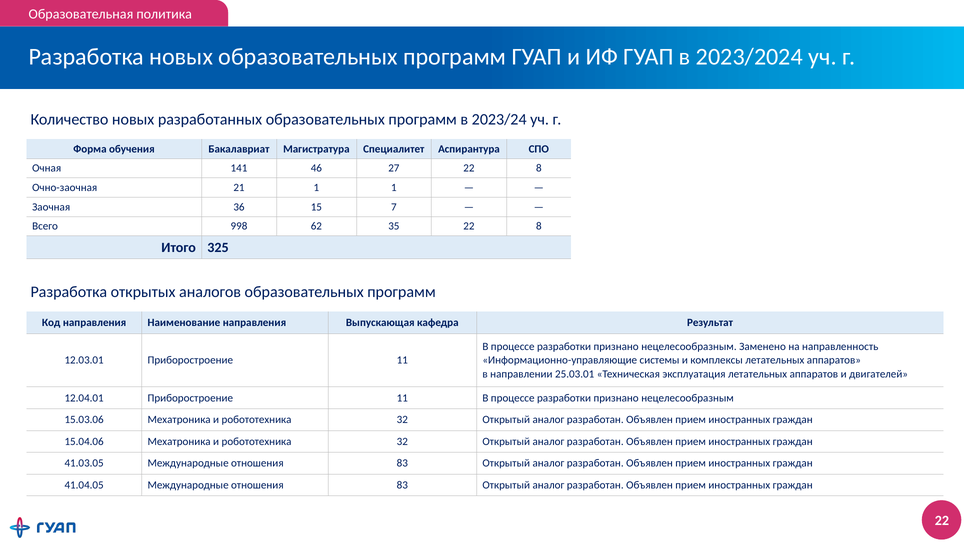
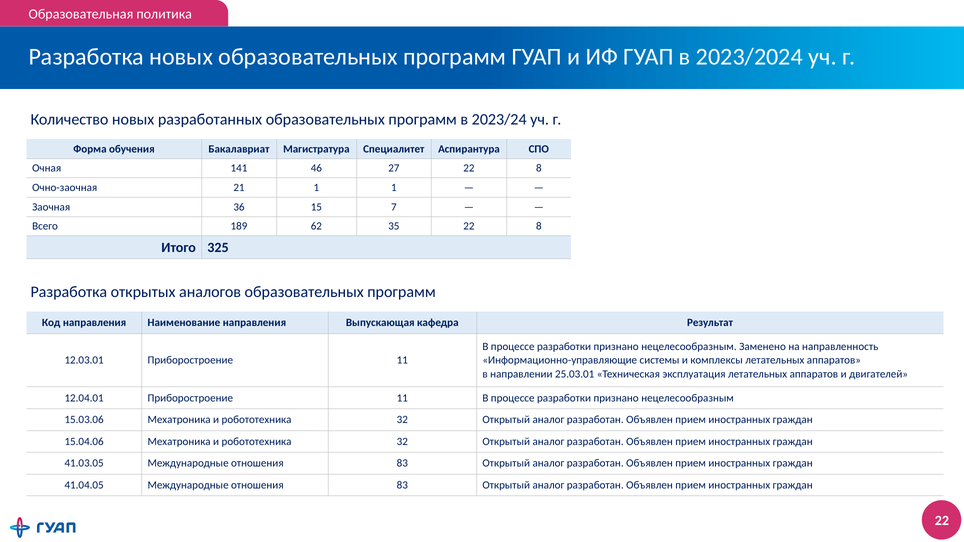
998: 998 -> 189
